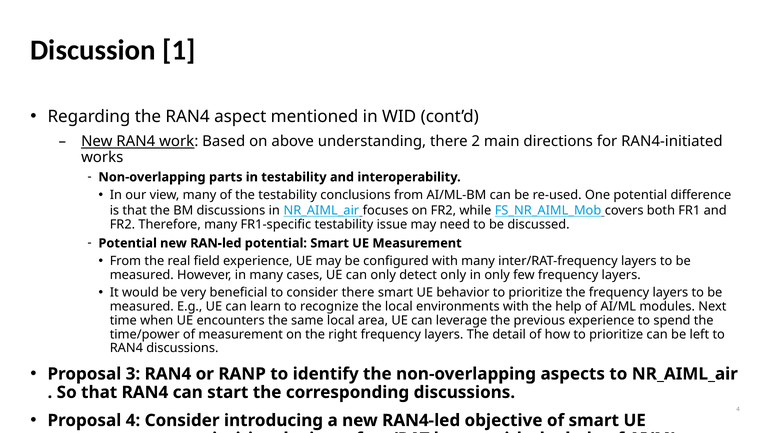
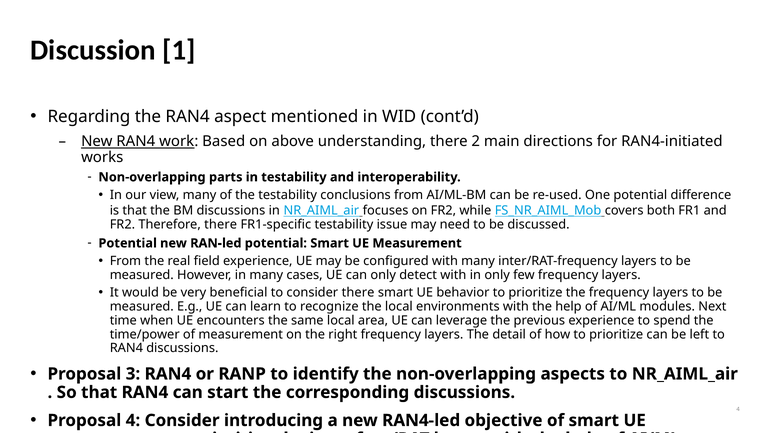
Therefore many: many -> there
detect only: only -> with
